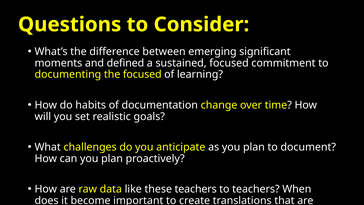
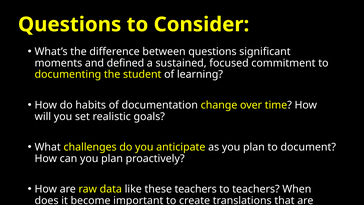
between emerging: emerging -> questions
the focused: focused -> student
